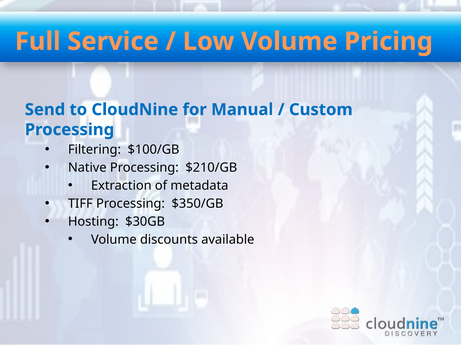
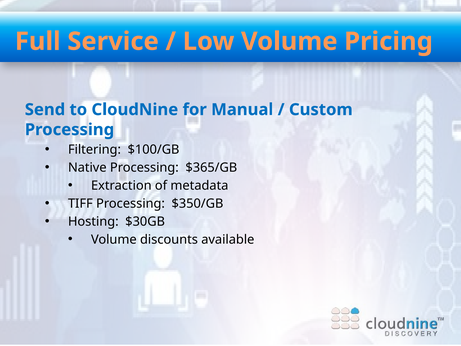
$210/GB: $210/GB -> $365/GB
